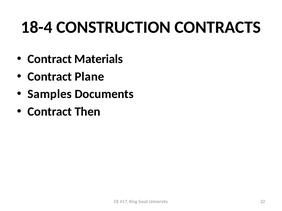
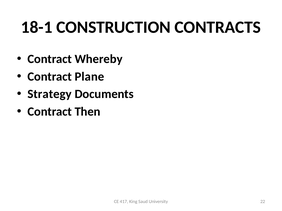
18-4: 18-4 -> 18-1
Materials: Materials -> Whereby
Samples: Samples -> Strategy
